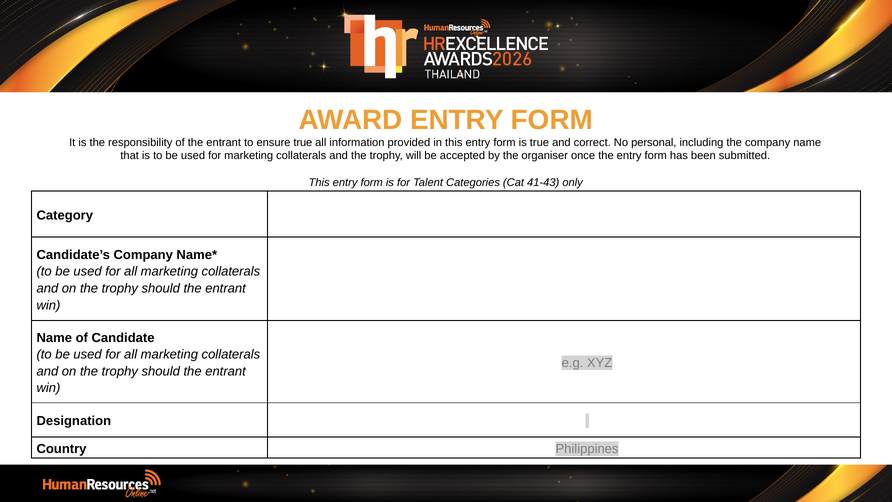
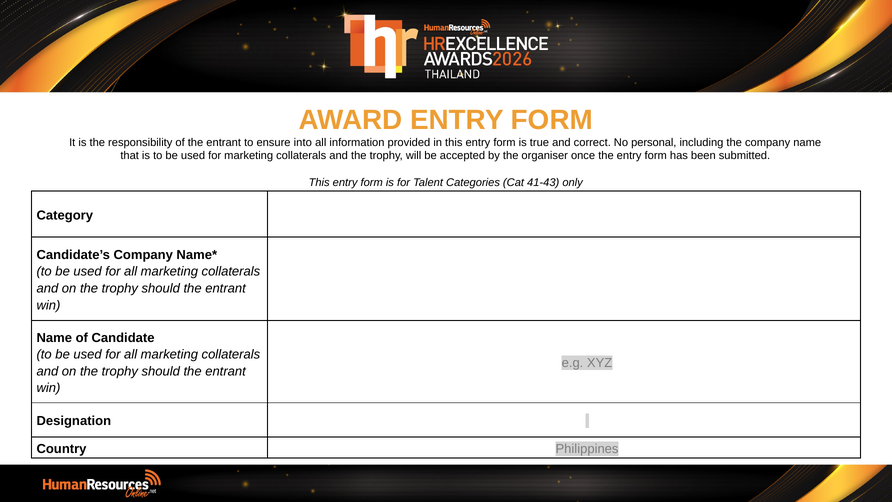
ensure true: true -> into
